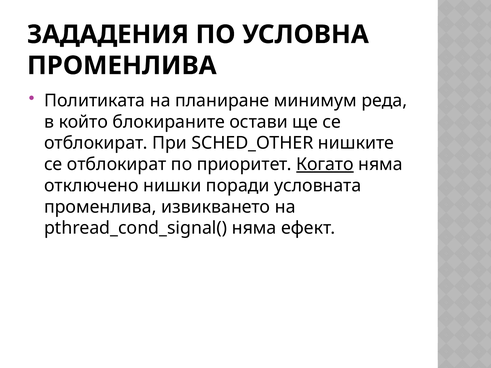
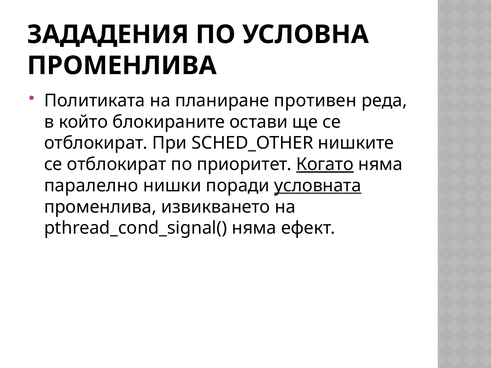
минимум: минимум -> противен
отключено: отключено -> паралелно
условната underline: none -> present
